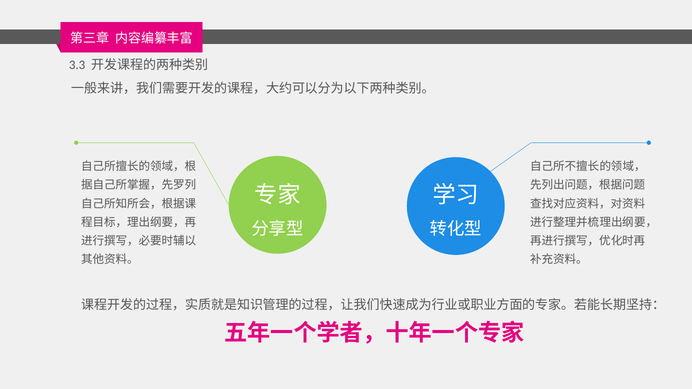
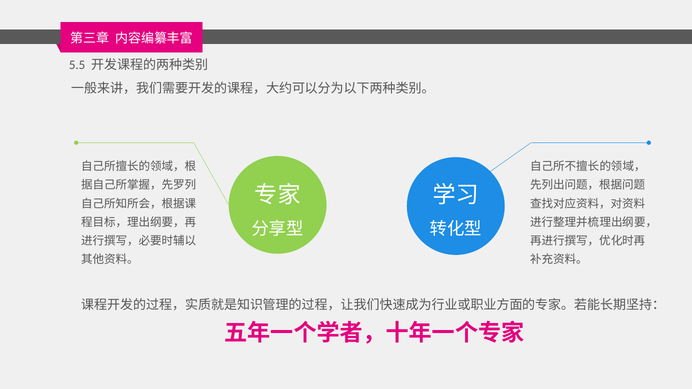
3.3: 3.3 -> 5.5
